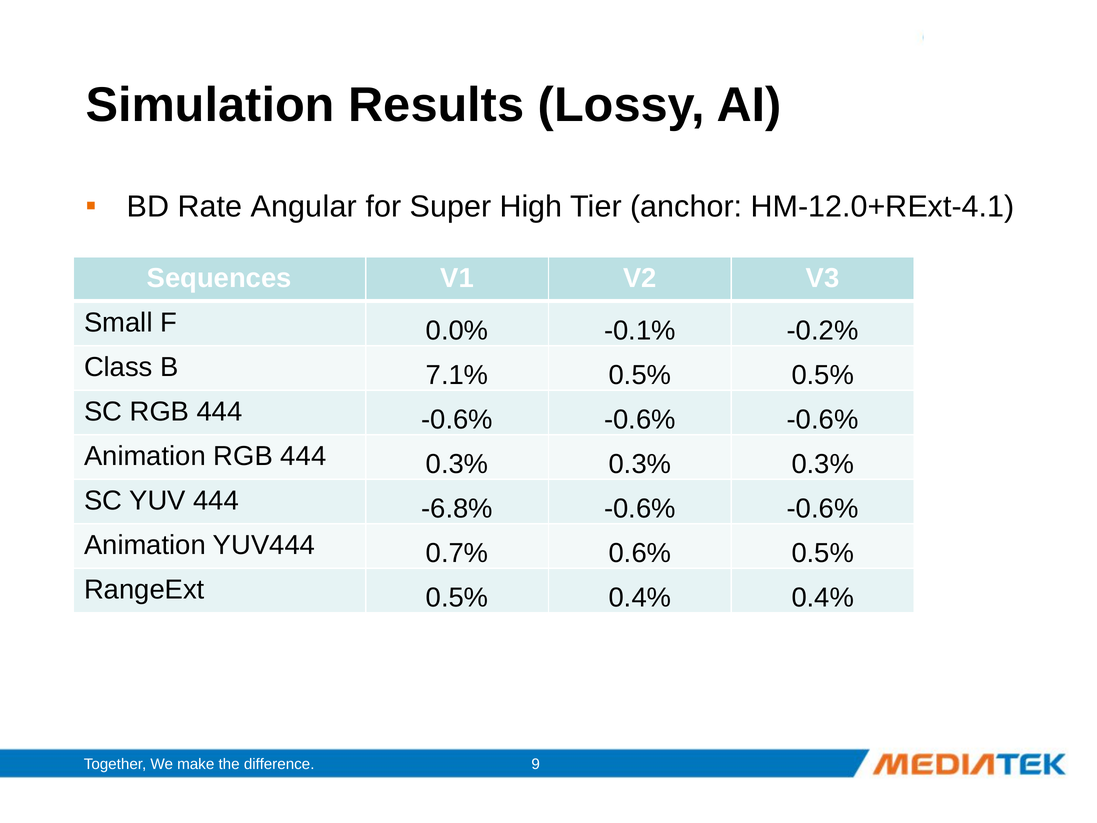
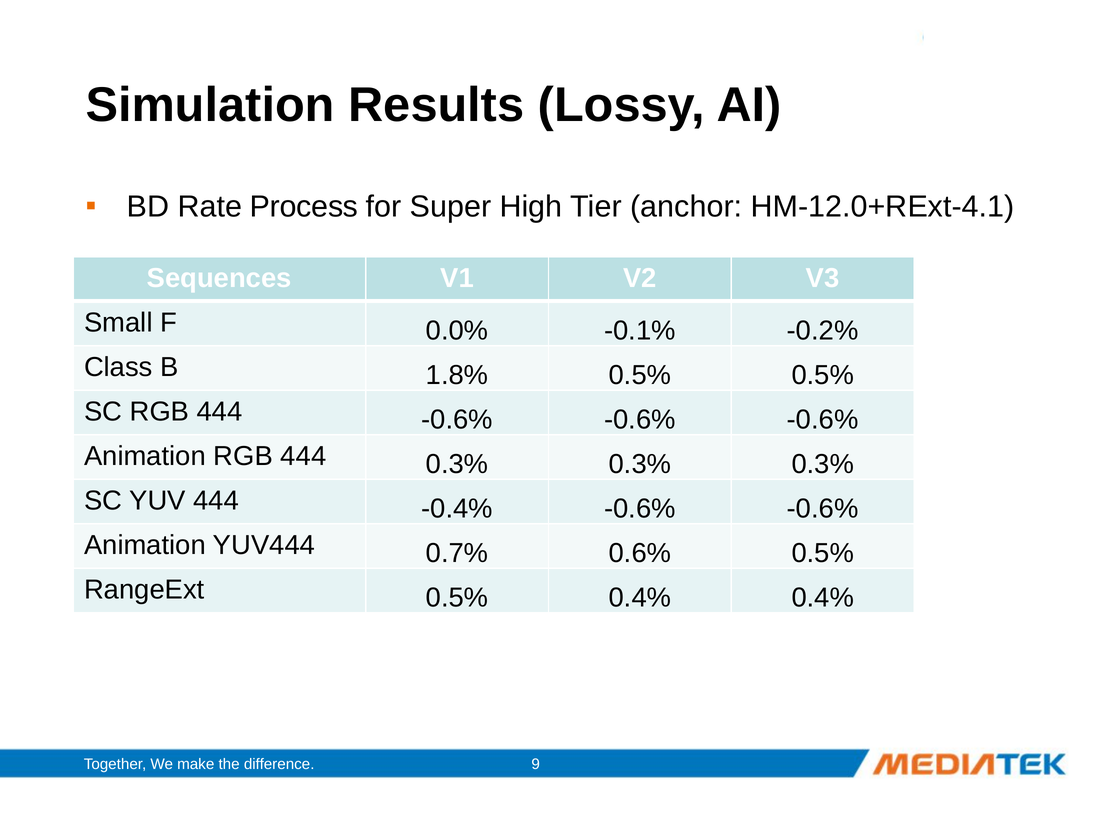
Angular: Angular -> Process
7.1%: 7.1% -> 1.8%
-6.8%: -6.8% -> -0.4%
